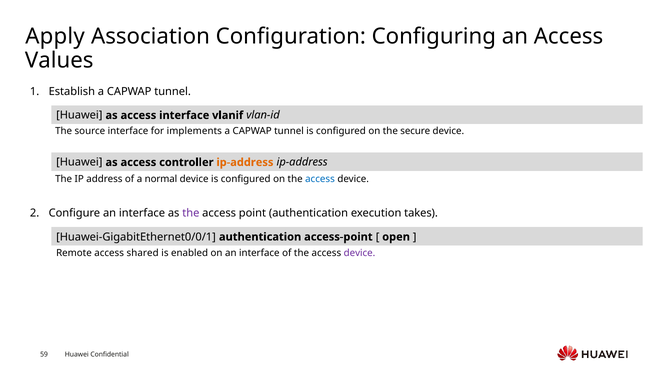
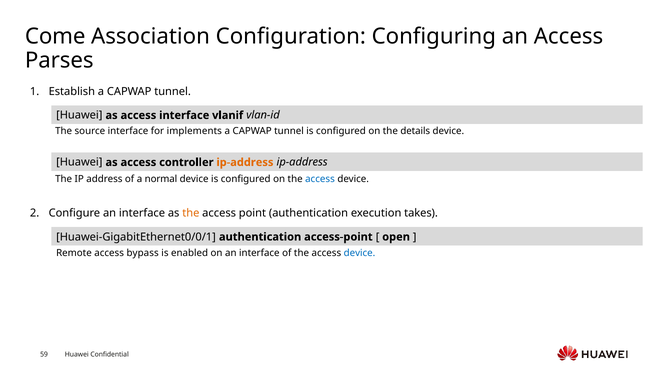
Apply: Apply -> Come
Values: Values -> Parses
secure: secure -> details
the at (191, 213) colour: purple -> orange
shared: shared -> bypass
device at (360, 253) colour: purple -> blue
